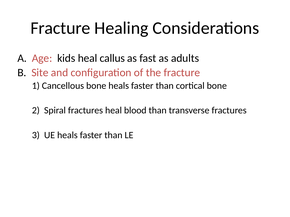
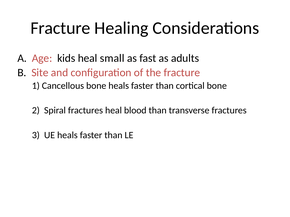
callus: callus -> small
